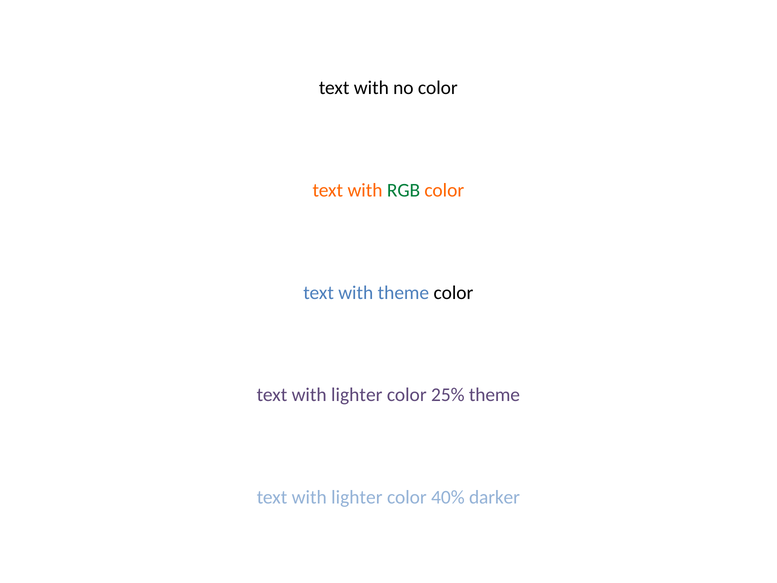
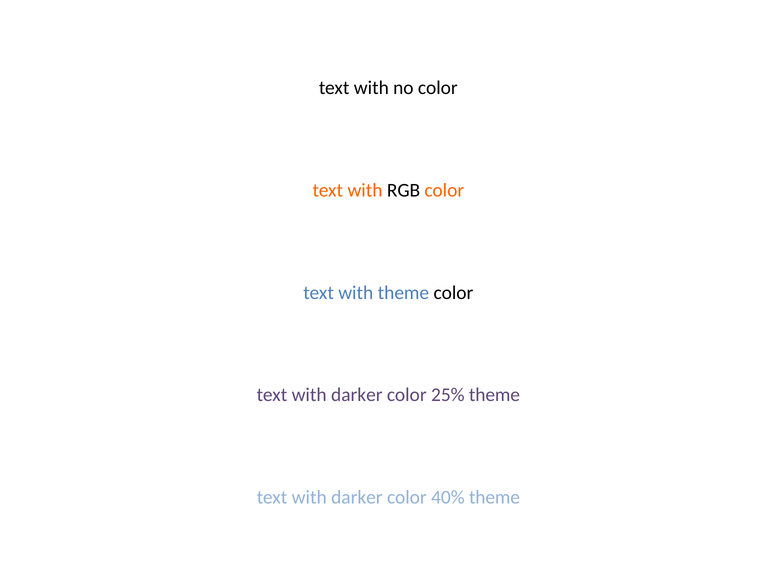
RGB colour: green -> black
lighter at (357, 395): lighter -> darker
lighter at (357, 497): lighter -> darker
40% darker: darker -> theme
